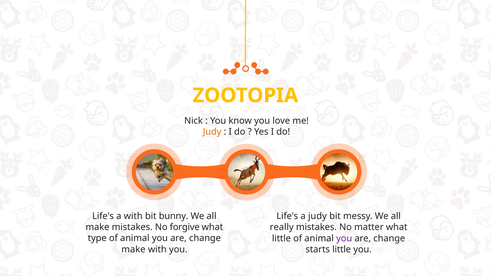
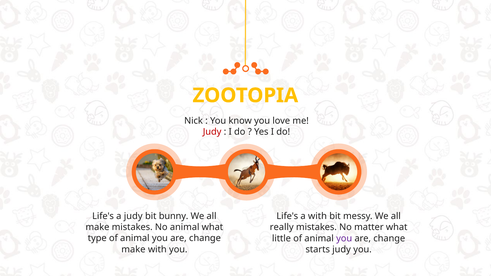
Judy at (212, 132) colour: orange -> red
a with: with -> judy
a judy: judy -> with
No forgive: forgive -> animal
starts little: little -> judy
